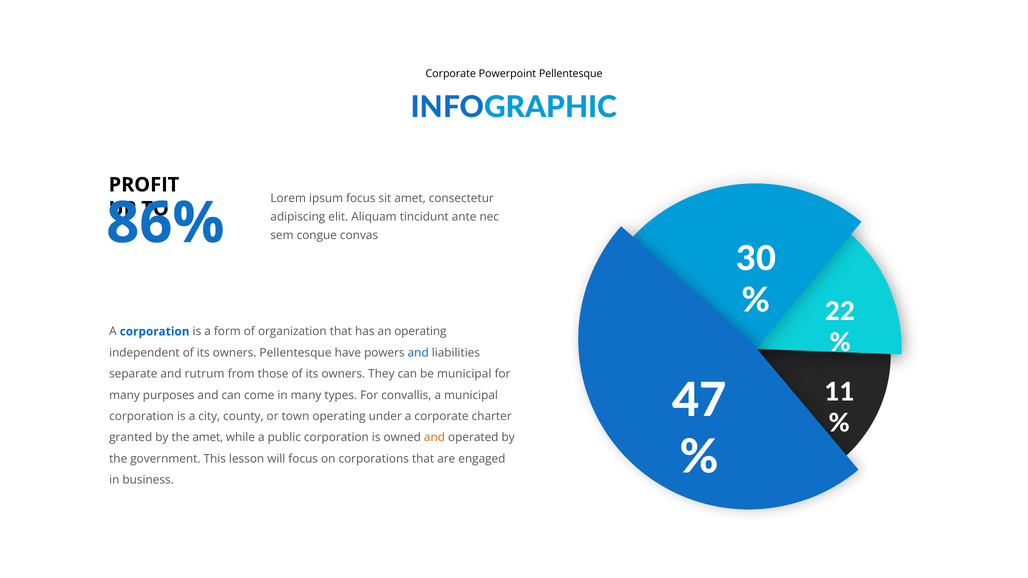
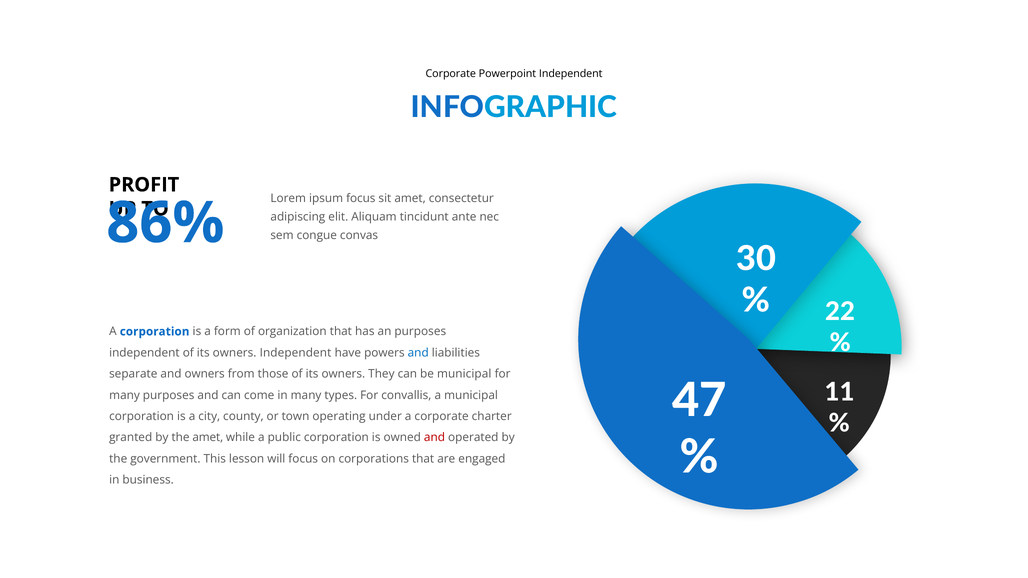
Powerpoint Pellentesque: Pellentesque -> Independent
an operating: operating -> purposes
owners Pellentesque: Pellentesque -> Independent
and rutrum: rutrum -> owners
and at (434, 438) colour: orange -> red
